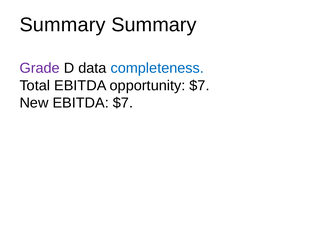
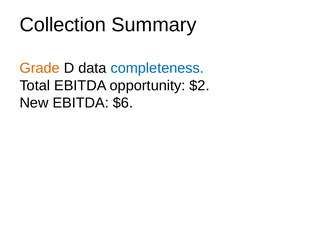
Summary at (63, 25): Summary -> Collection
Grade colour: purple -> orange
opportunity $7: $7 -> $2
EBITDA $7: $7 -> $6
